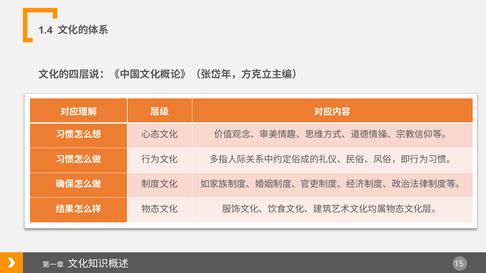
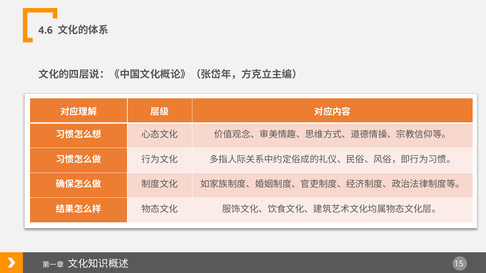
1.4: 1.4 -> 4.6
